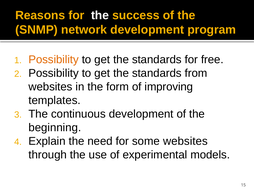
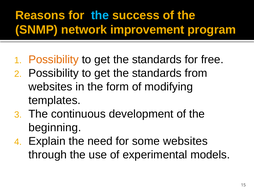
the at (100, 15) colour: white -> light blue
network development: development -> improvement
improving: improving -> modifying
